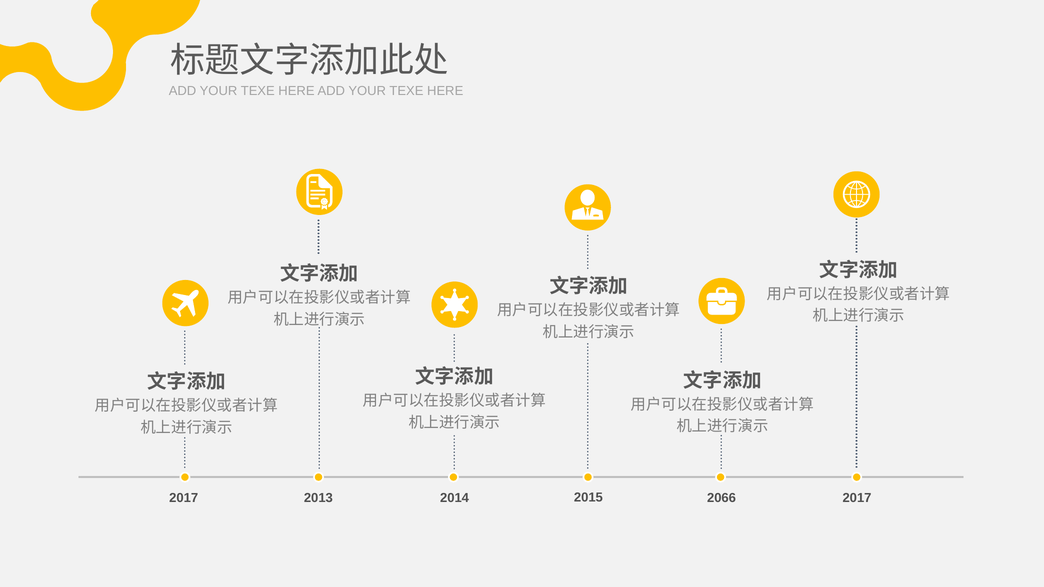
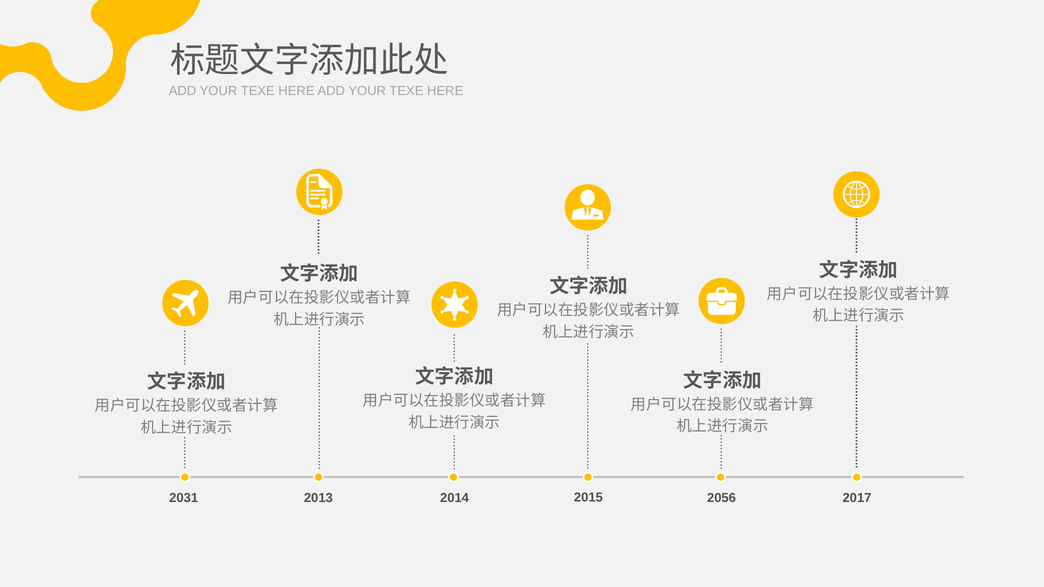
2017 at (184, 498): 2017 -> 2031
2066: 2066 -> 2056
